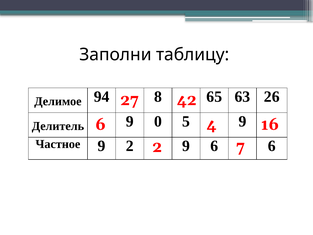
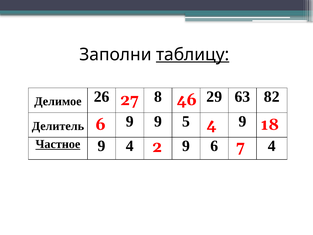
таблицу underline: none -> present
42: 42 -> 46
94: 94 -> 26
65: 65 -> 29
26: 26 -> 82
16: 16 -> 18
9 0: 0 -> 9
Частное underline: none -> present
9 2: 2 -> 4
9 6 6: 6 -> 4
